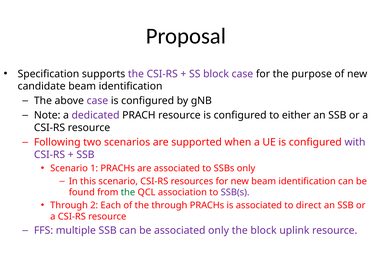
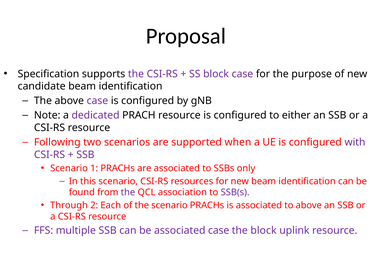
the at (128, 192) colour: green -> purple
the through: through -> scenario
to direct: direct -> above
associated only: only -> case
